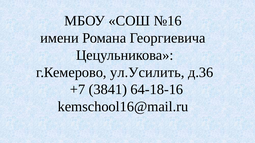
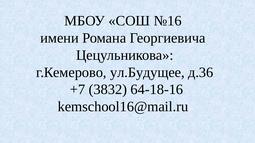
ул.Усилить: ул.Усилить -> ул.Будущее
3841: 3841 -> 3832
